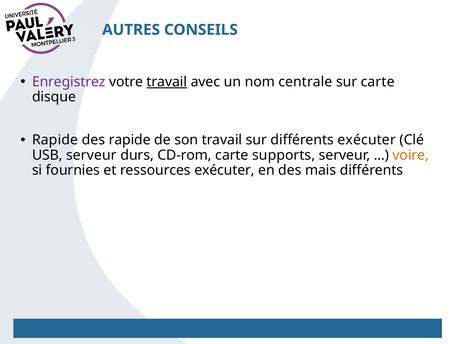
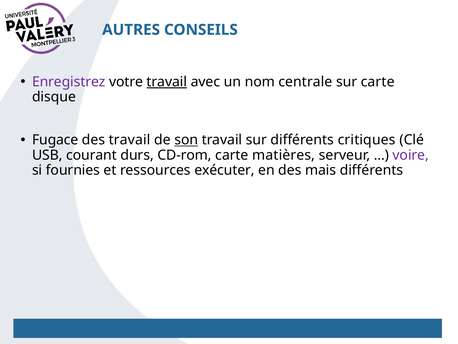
Rapide at (55, 140): Rapide -> Fugace
des rapide: rapide -> travail
son underline: none -> present
différents exécuter: exécuter -> critiques
USB serveur: serveur -> courant
supports: supports -> matières
voire colour: orange -> purple
